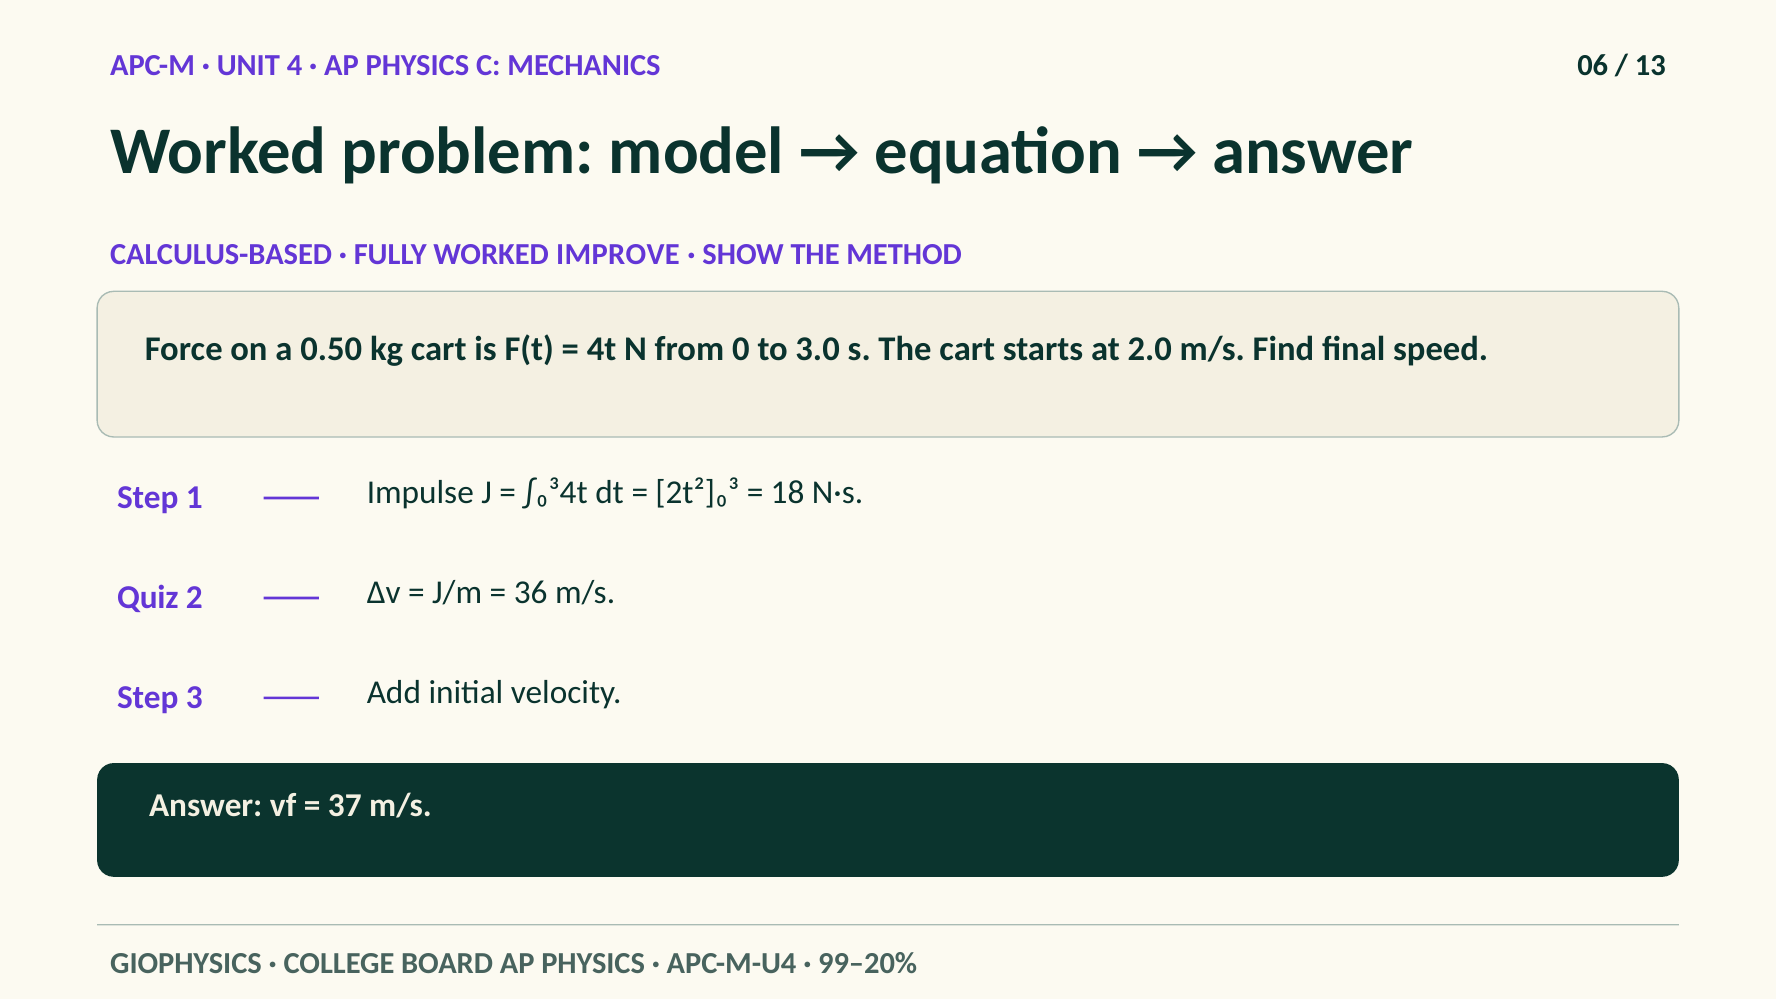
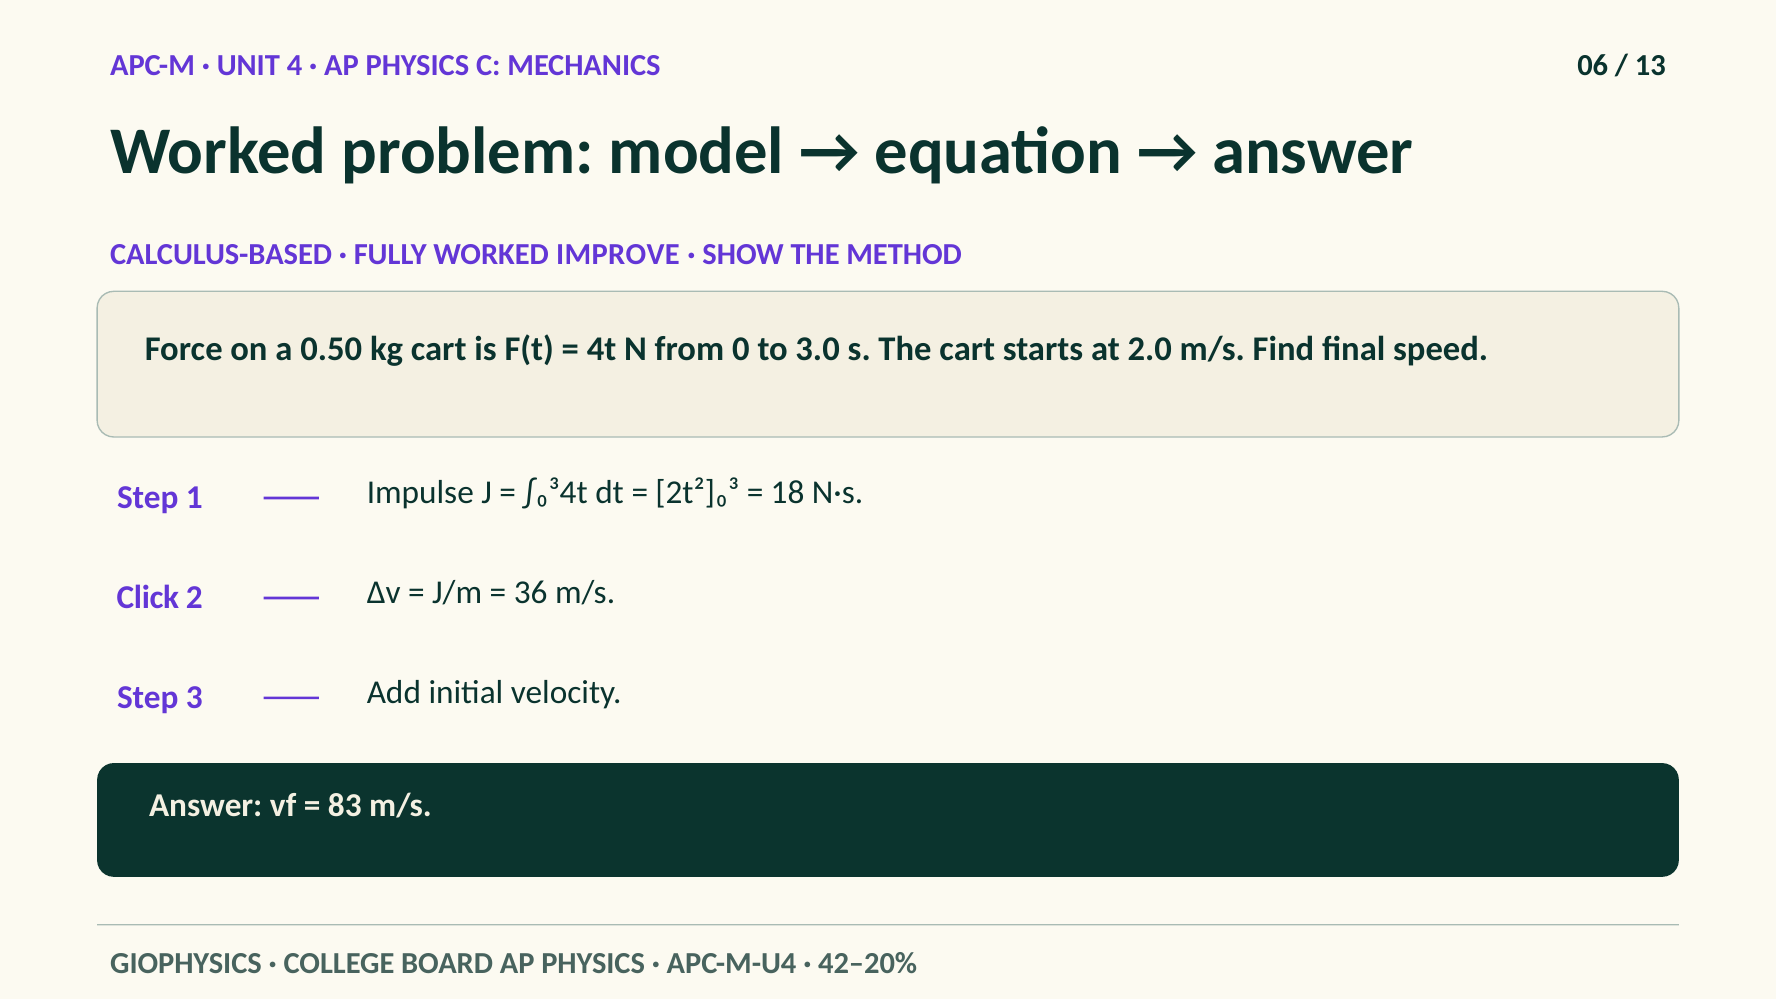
Quiz: Quiz -> Click
37: 37 -> 83
99–20%: 99–20% -> 42–20%
